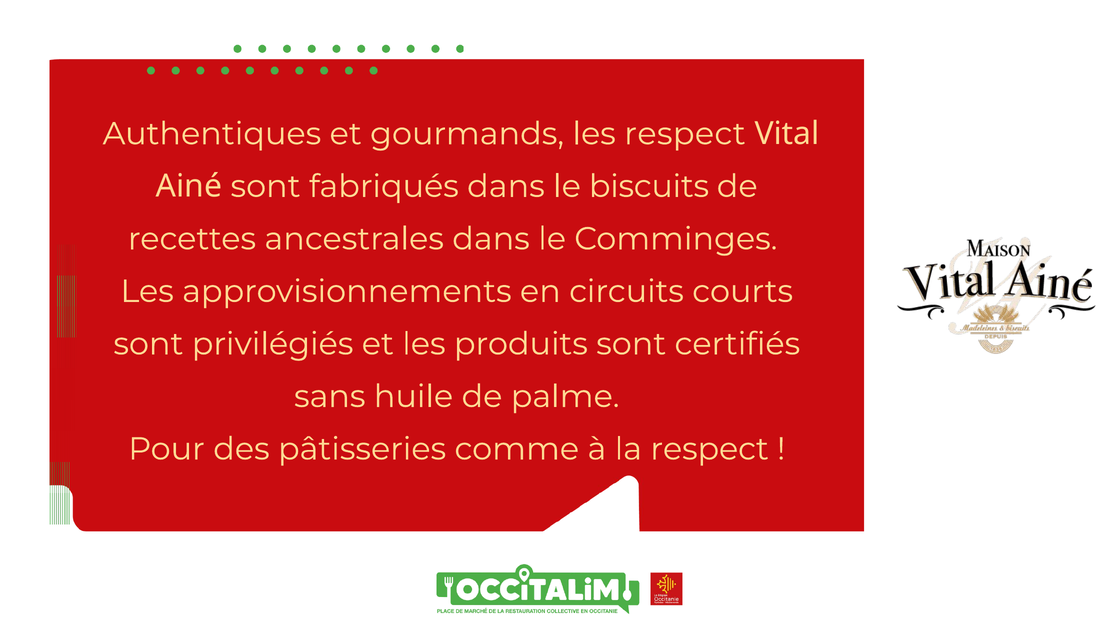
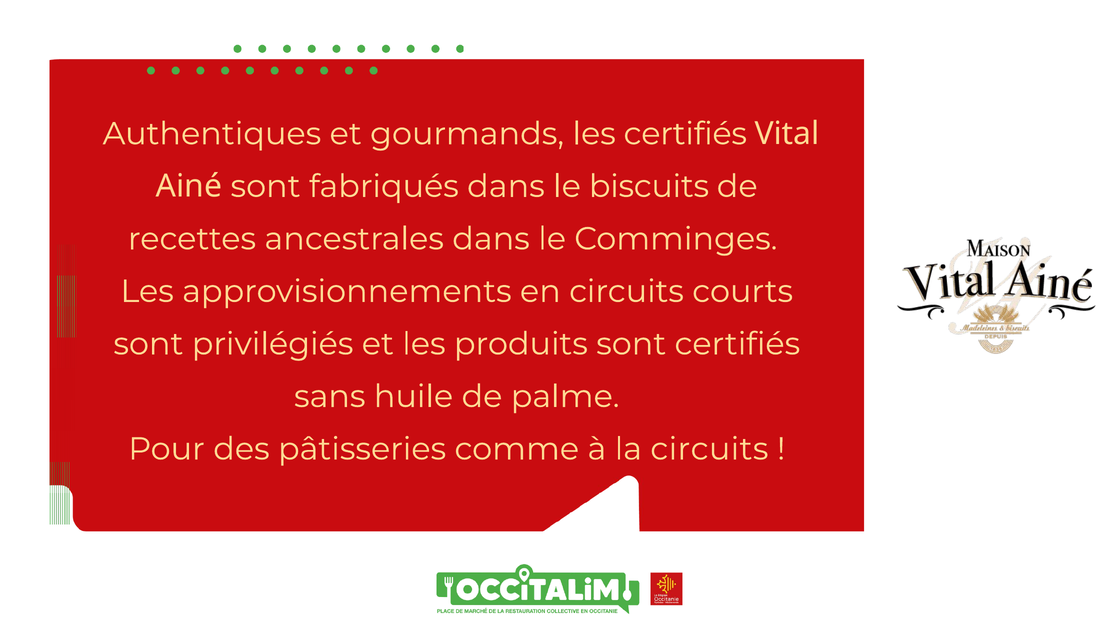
les respect: respect -> certifiés
la respect: respect -> circuits
